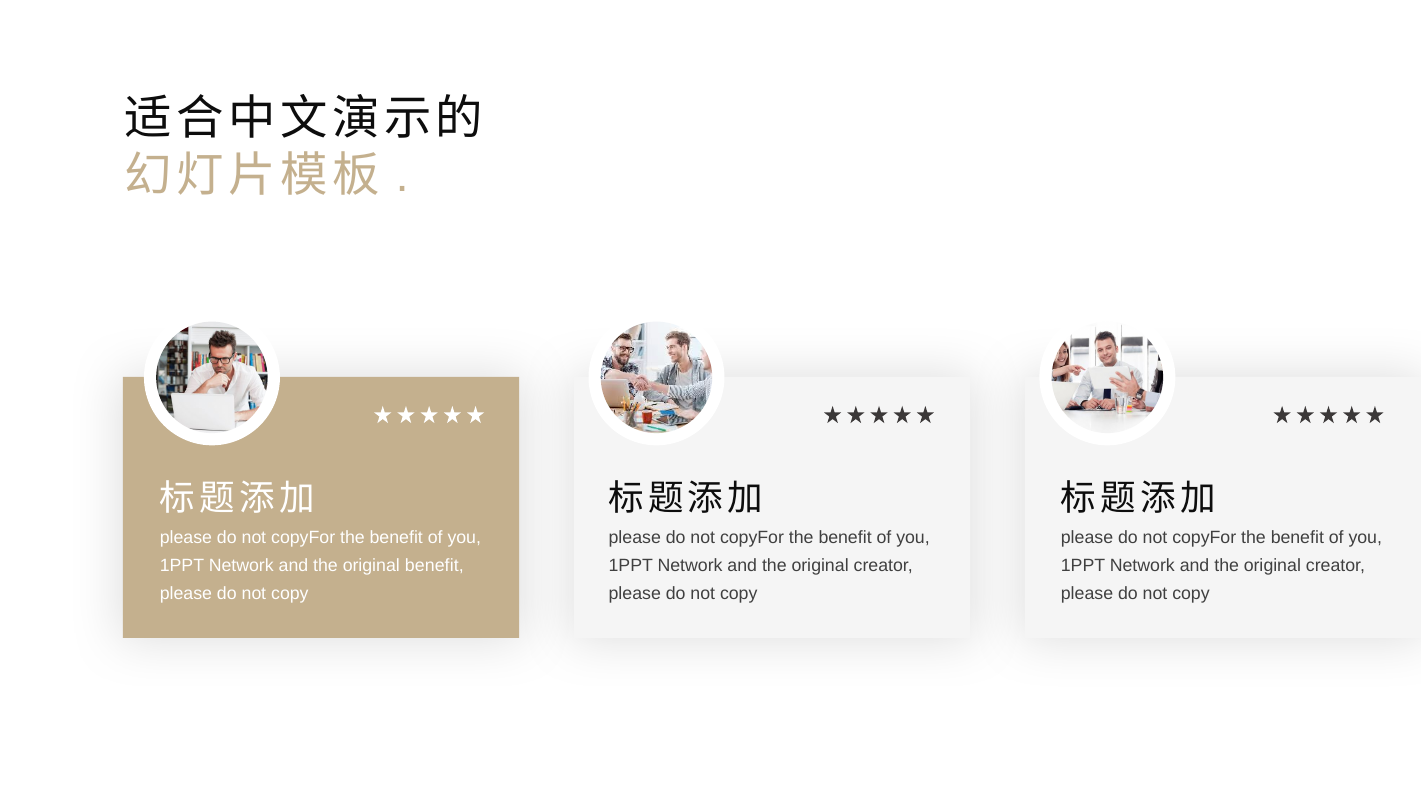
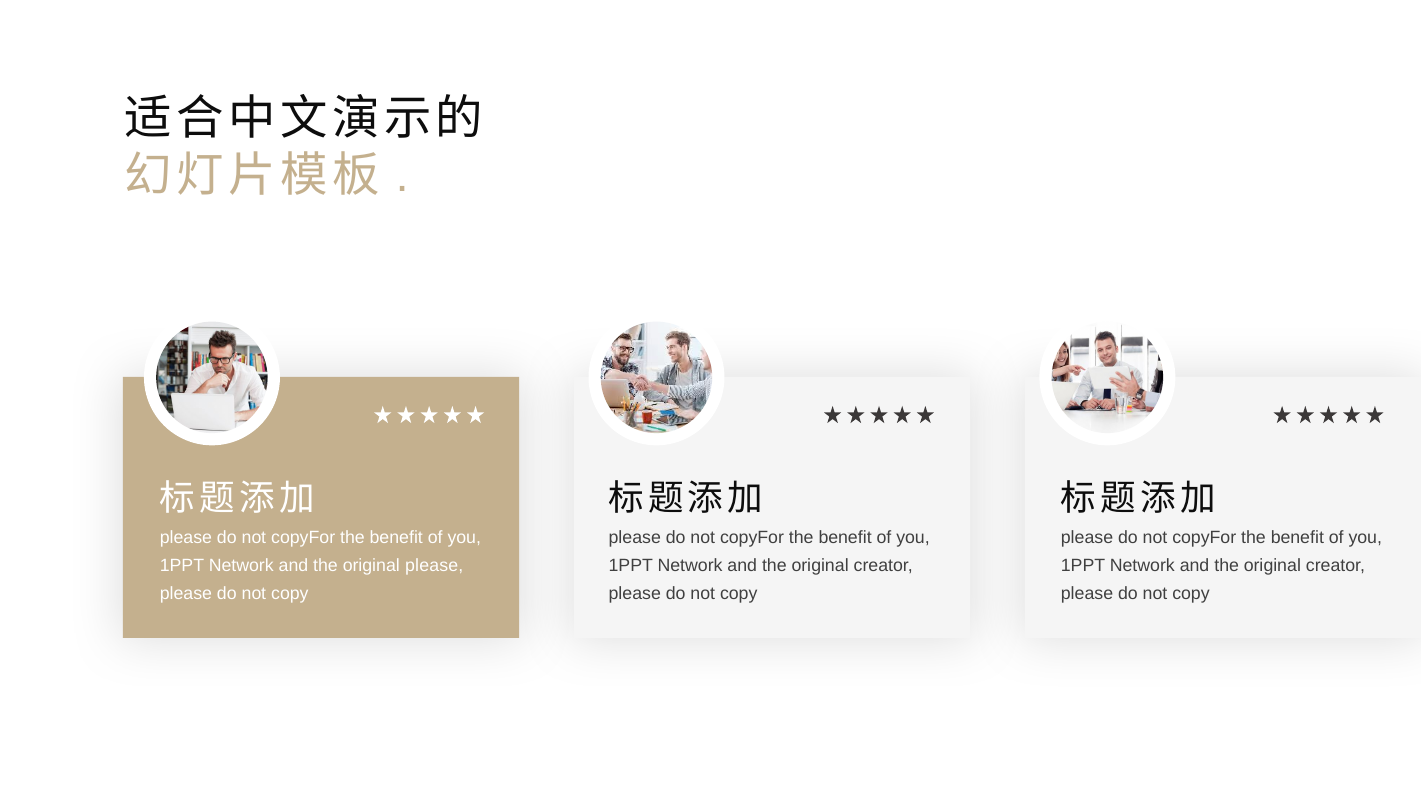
original benefit: benefit -> please
